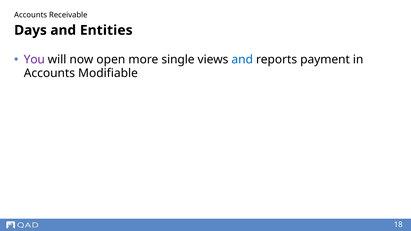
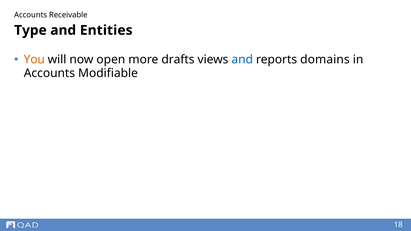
Days: Days -> Type
You colour: purple -> orange
single: single -> drafts
payment: payment -> domains
